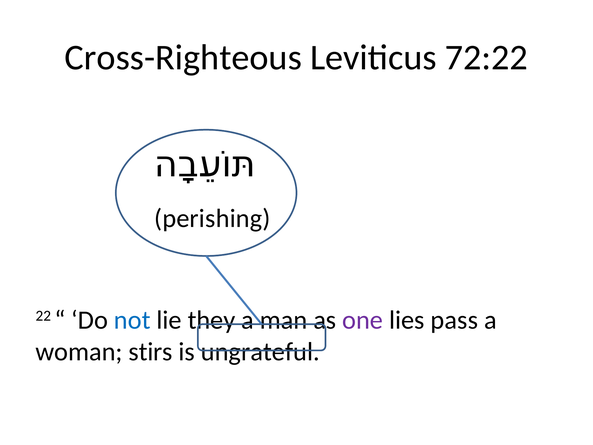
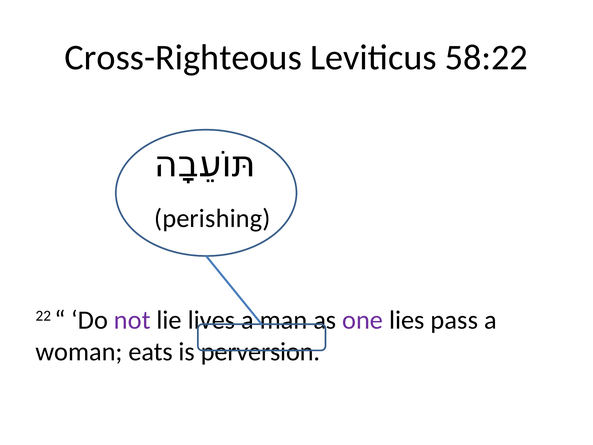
72:22: 72:22 -> 58:22
not colour: blue -> purple
they: they -> lives
stirs: stirs -> eats
ungrateful: ungrateful -> perversion
